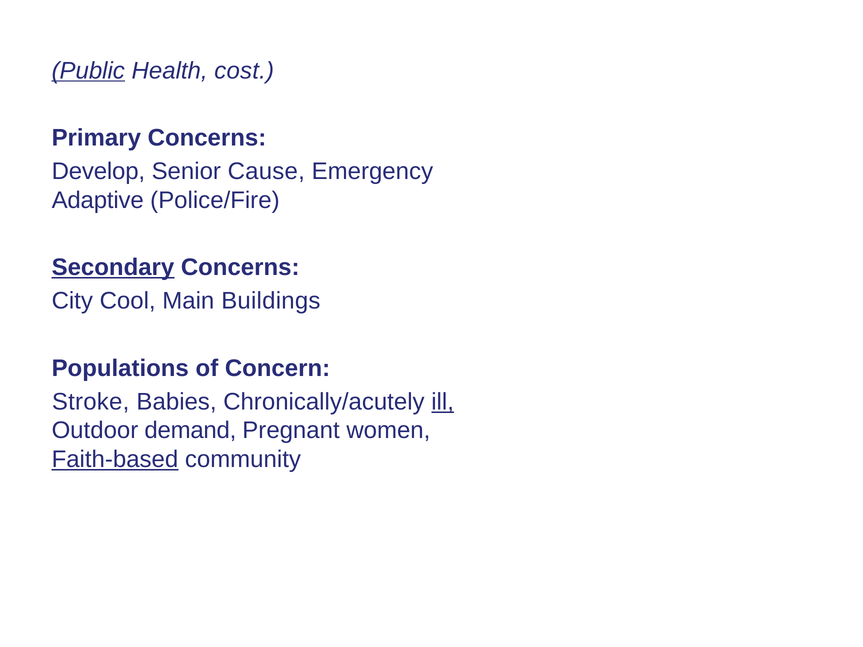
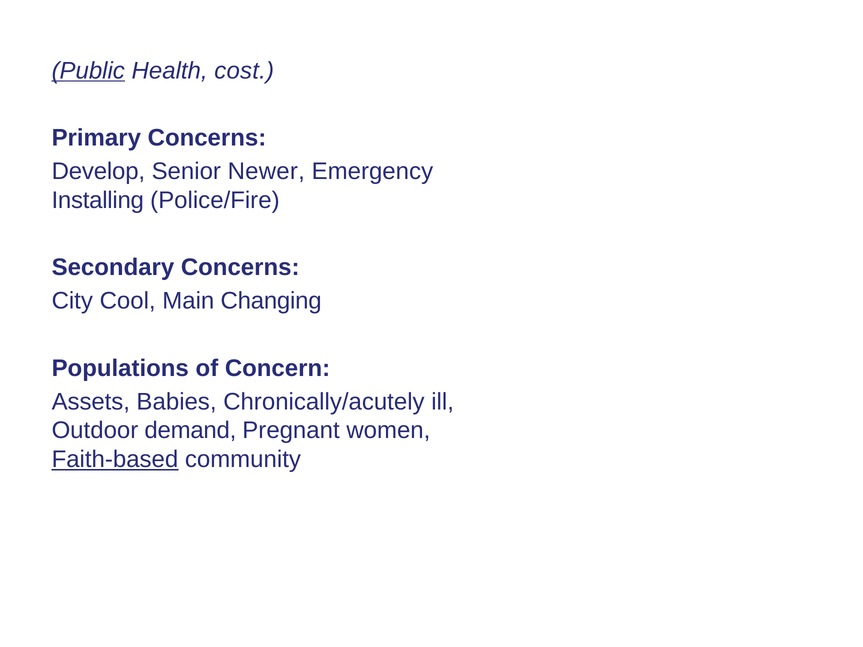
Cause: Cause -> Newer
Adaptive: Adaptive -> Installing
Secondary underline: present -> none
Buildings: Buildings -> Changing
Stroke: Stroke -> Assets
ill underline: present -> none
